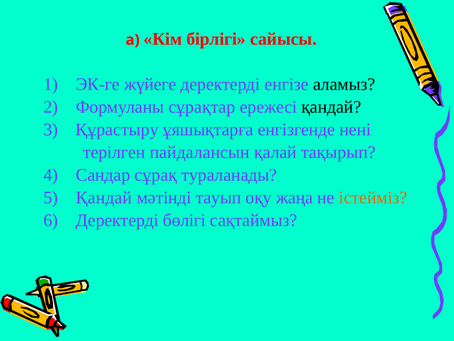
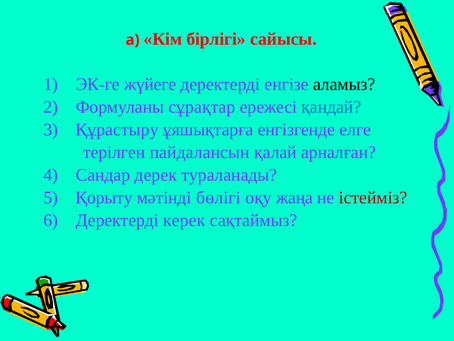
қандай at (331, 107) colour: black -> blue
нені: нені -> елге
тақырып: тақырып -> арналған
сұрақ: сұрақ -> дерек
5 Қандай: Қандай -> Қорыту
тауып: тауып -> бөлігі
істейміз colour: orange -> red
бөлігі: бөлігі -> керек
